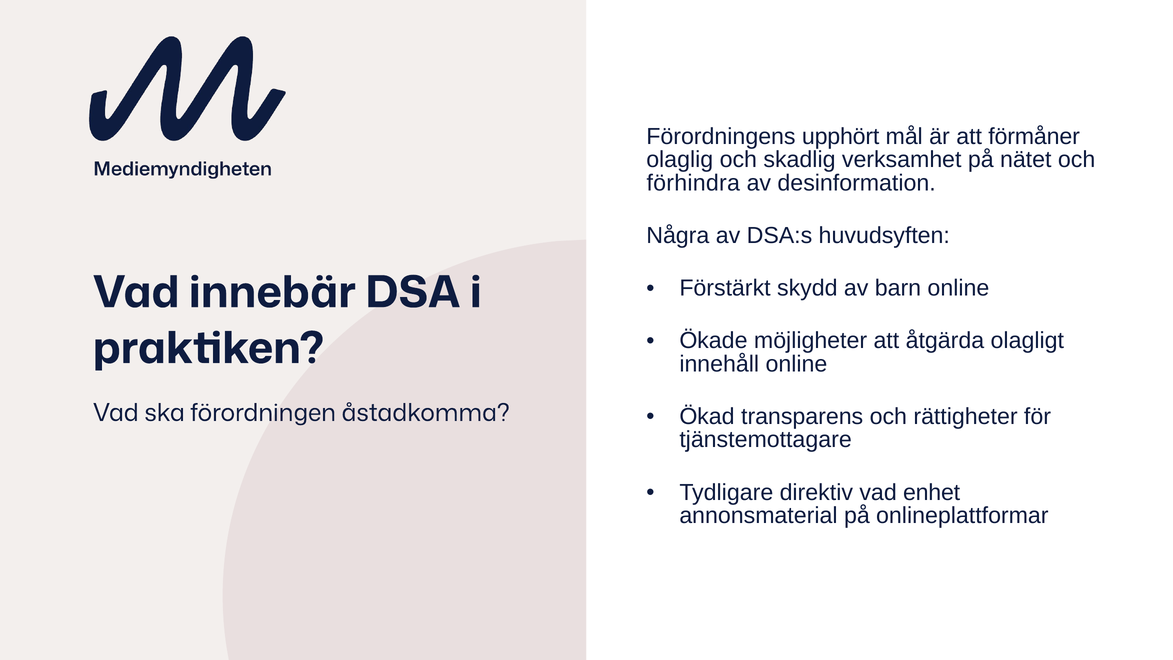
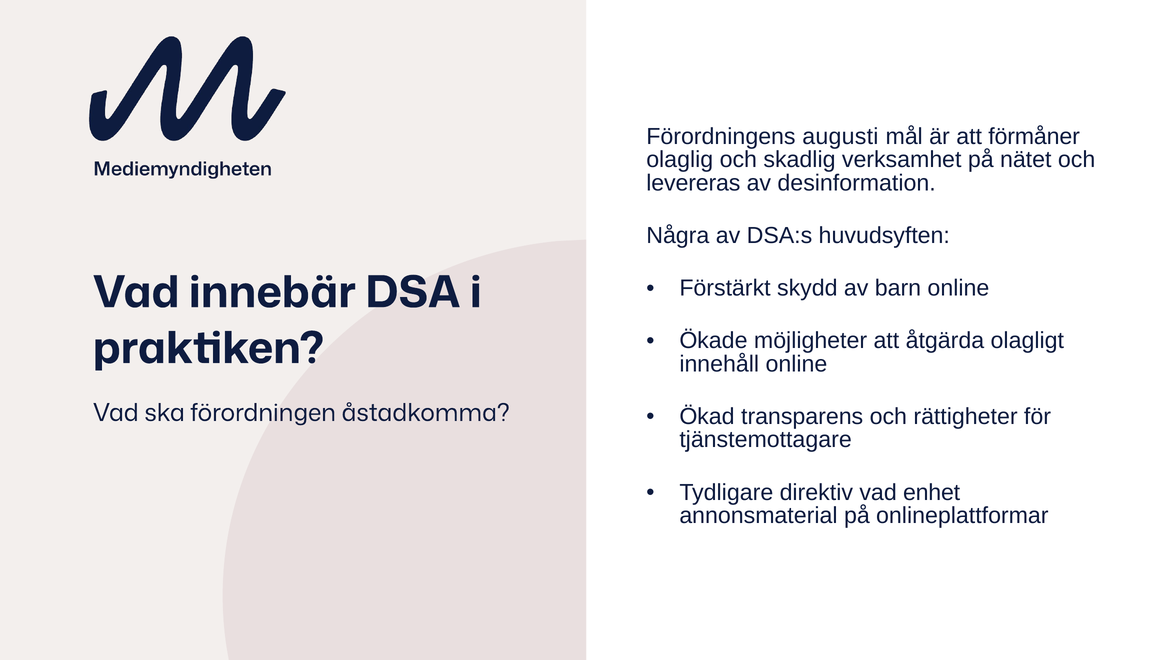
upphört: upphört -> augusti
förhindra: förhindra -> levereras
